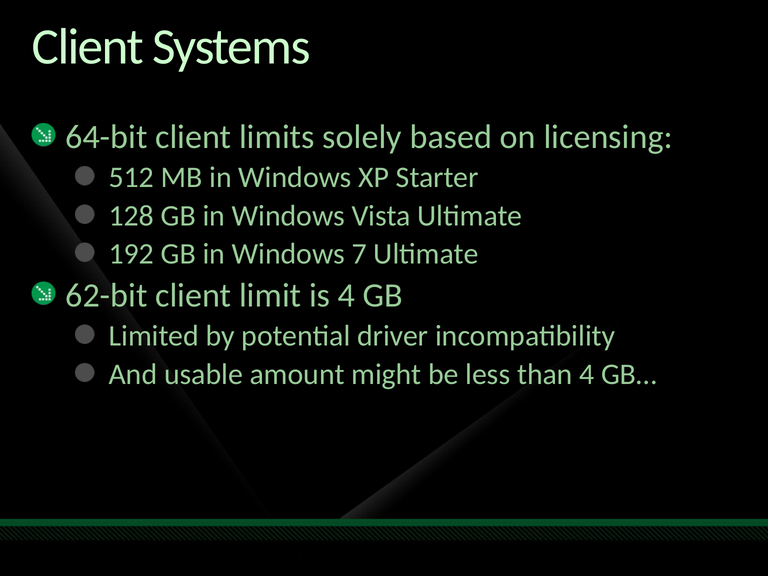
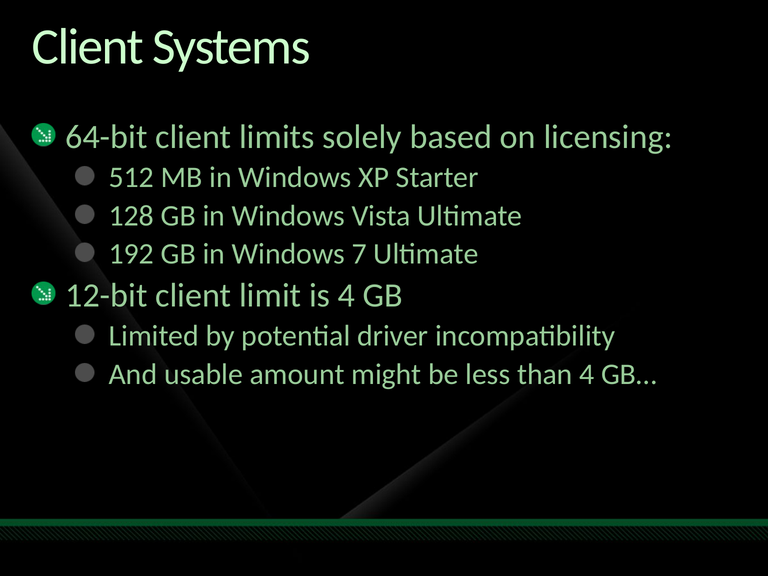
62-bit: 62-bit -> 12-bit
